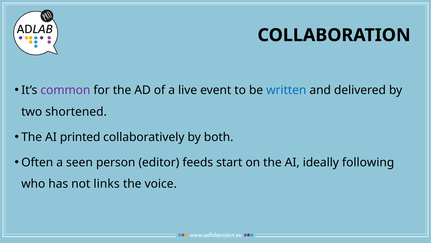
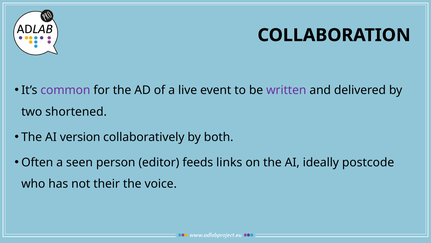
written colour: blue -> purple
printed: printed -> version
start: start -> links
following: following -> postcode
links: links -> their
